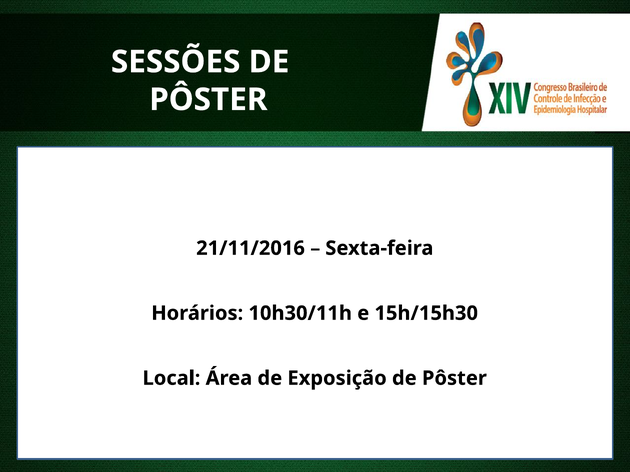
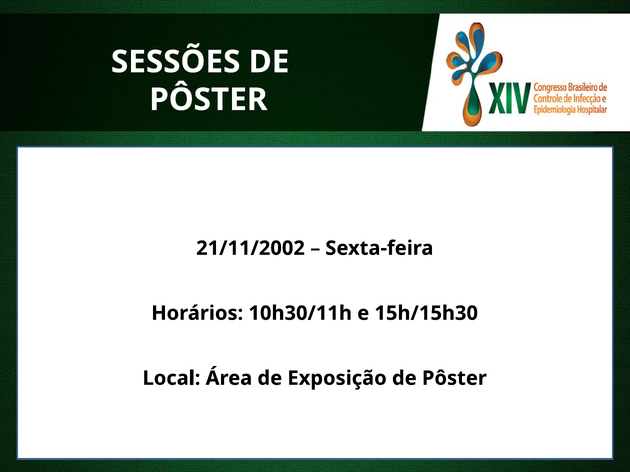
21/11/2016: 21/11/2016 -> 21/11/2002
